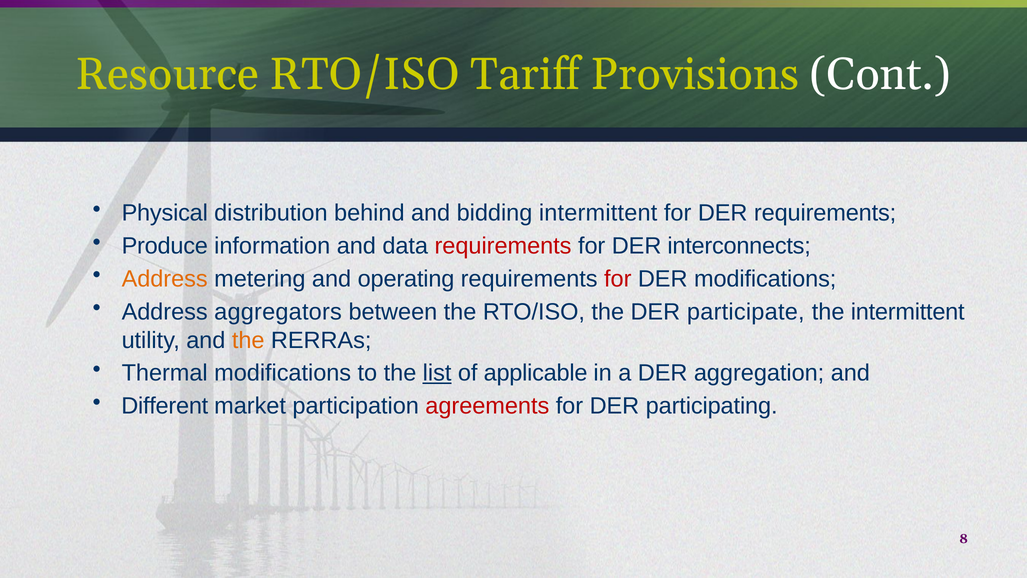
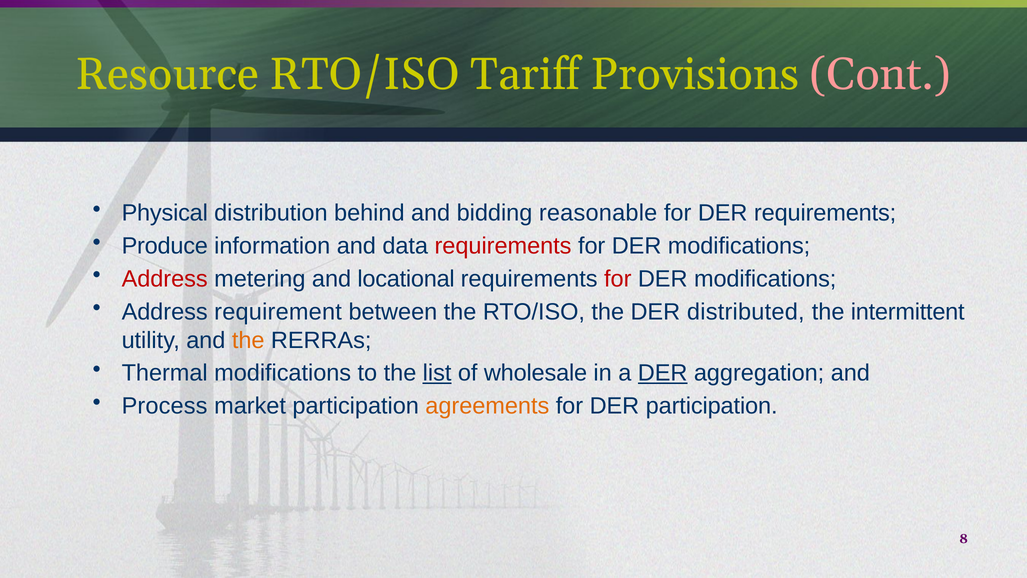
Cont colour: white -> pink
bidding intermittent: intermittent -> reasonable
interconnects at (739, 246): interconnects -> modifications
Address at (165, 279) colour: orange -> red
operating: operating -> locational
aggregators: aggregators -> requirement
participate: participate -> distributed
applicable: applicable -> wholesale
DER at (663, 373) underline: none -> present
Different: Different -> Process
agreements colour: red -> orange
DER participating: participating -> participation
